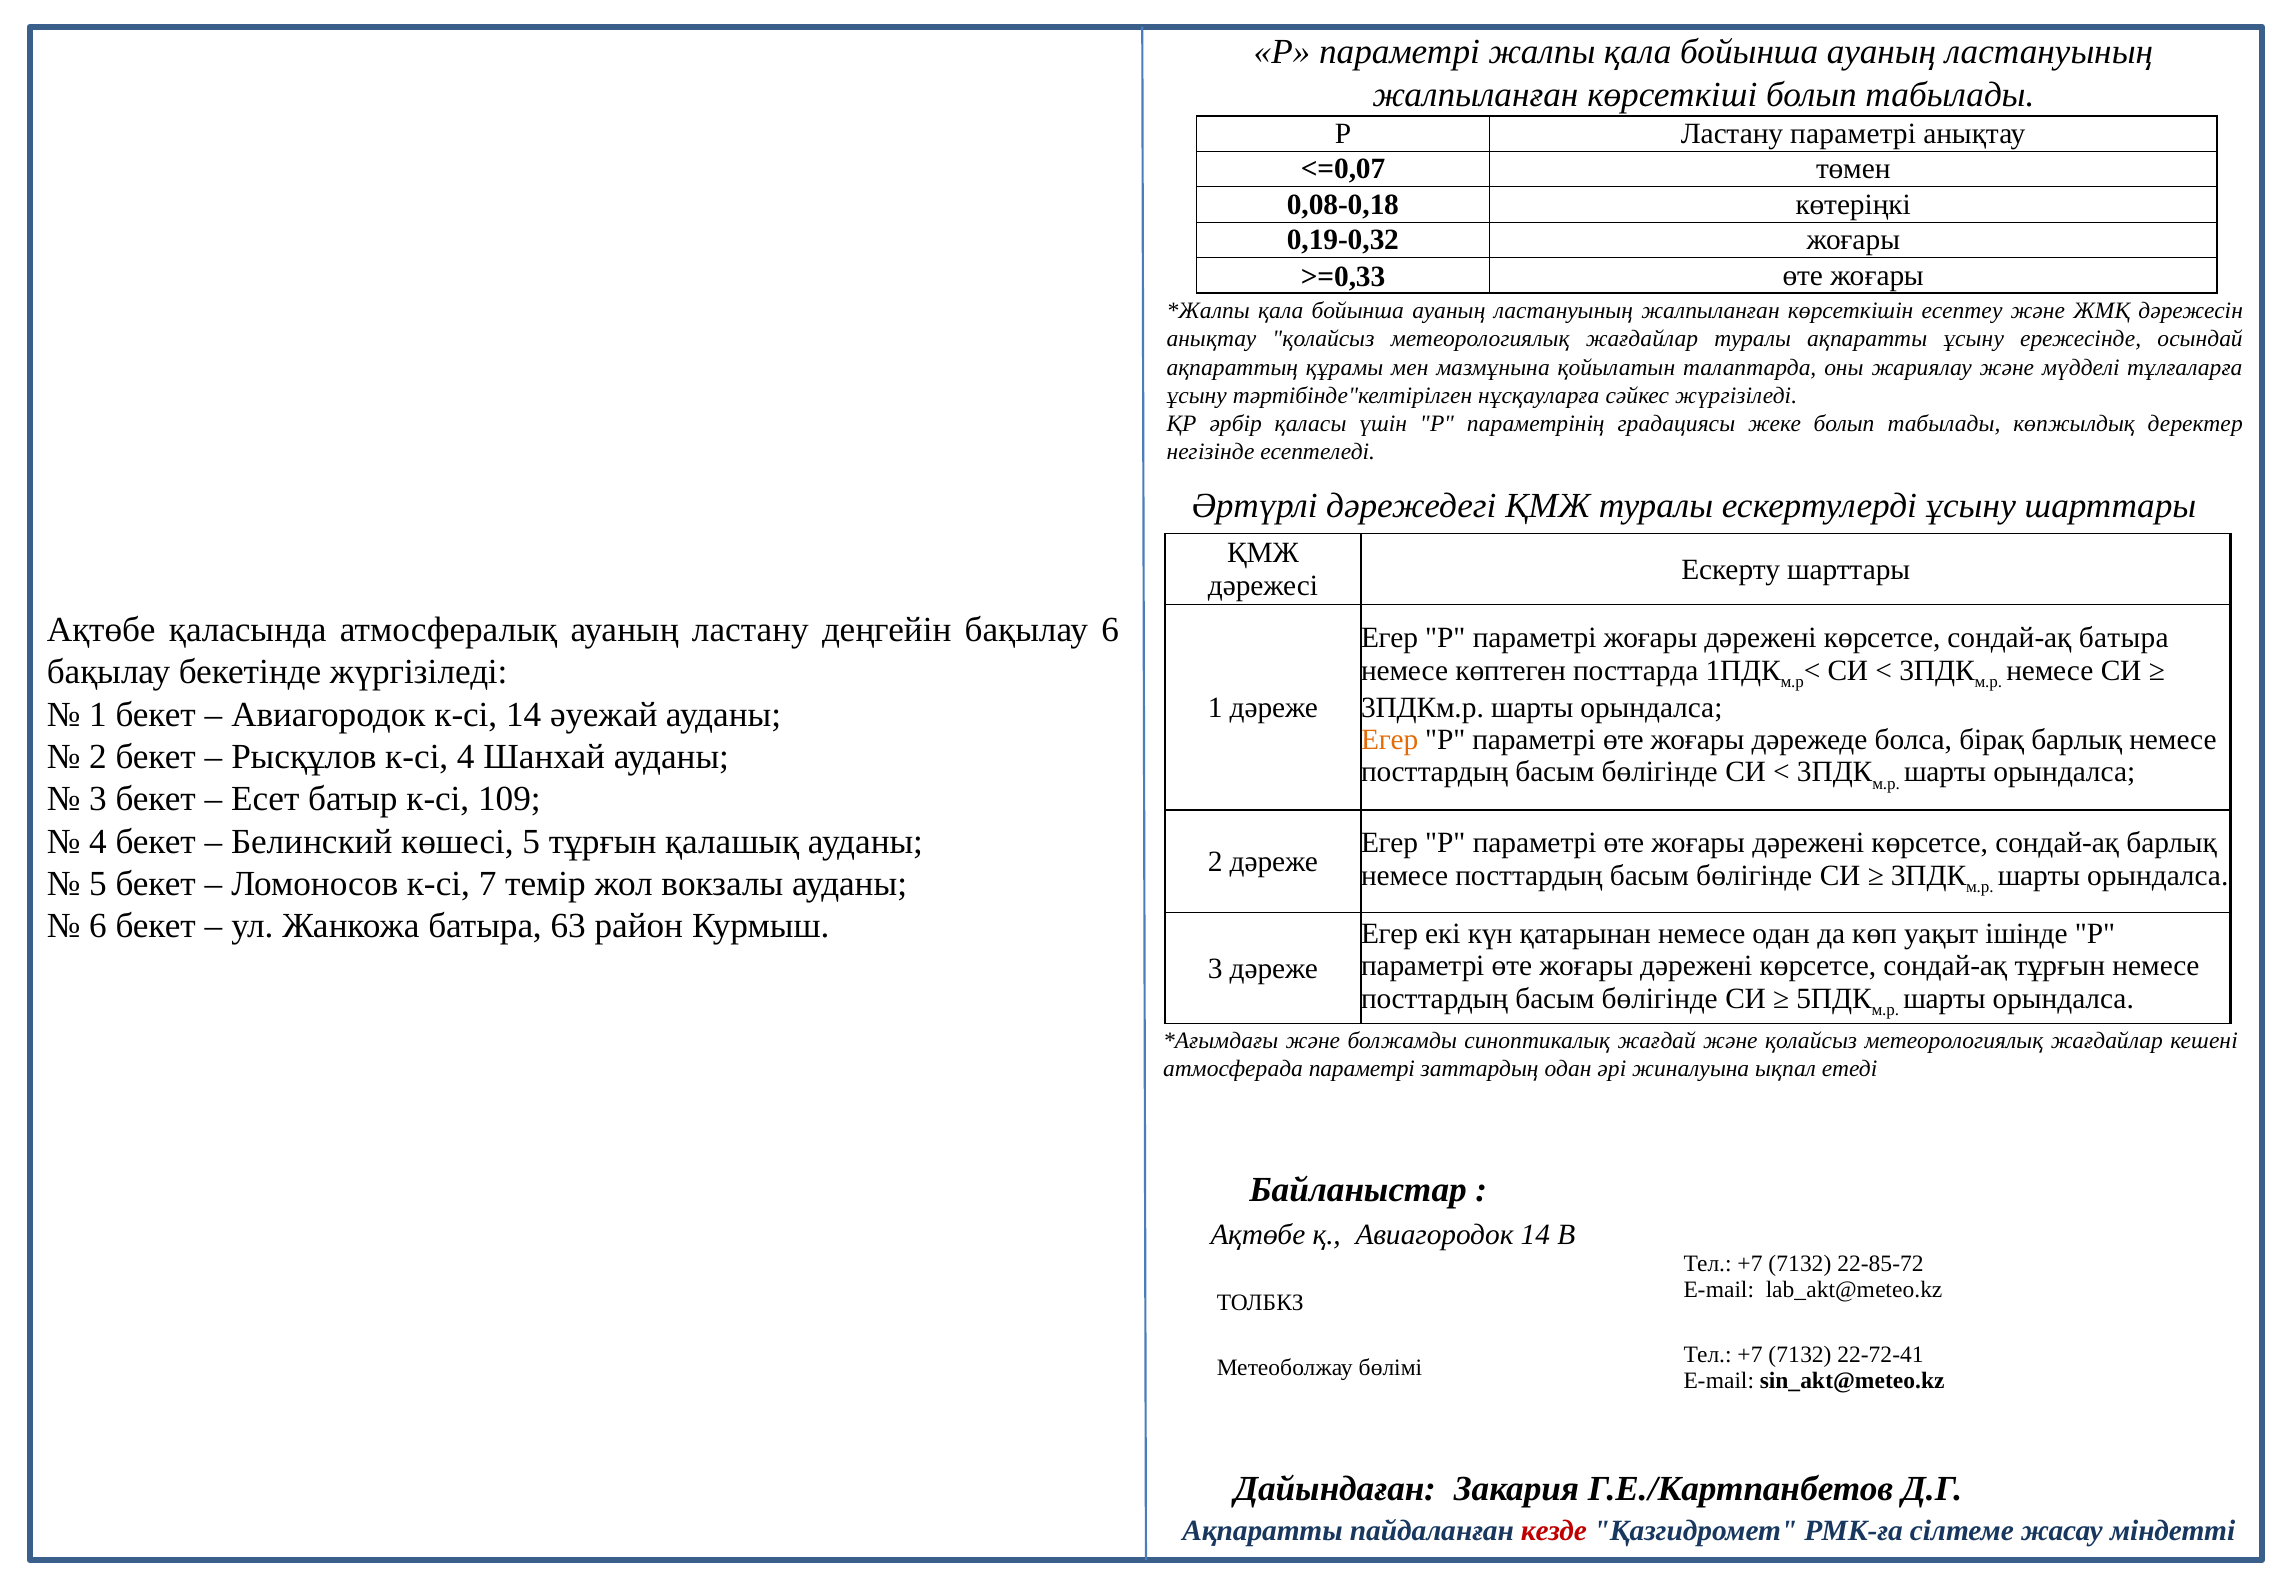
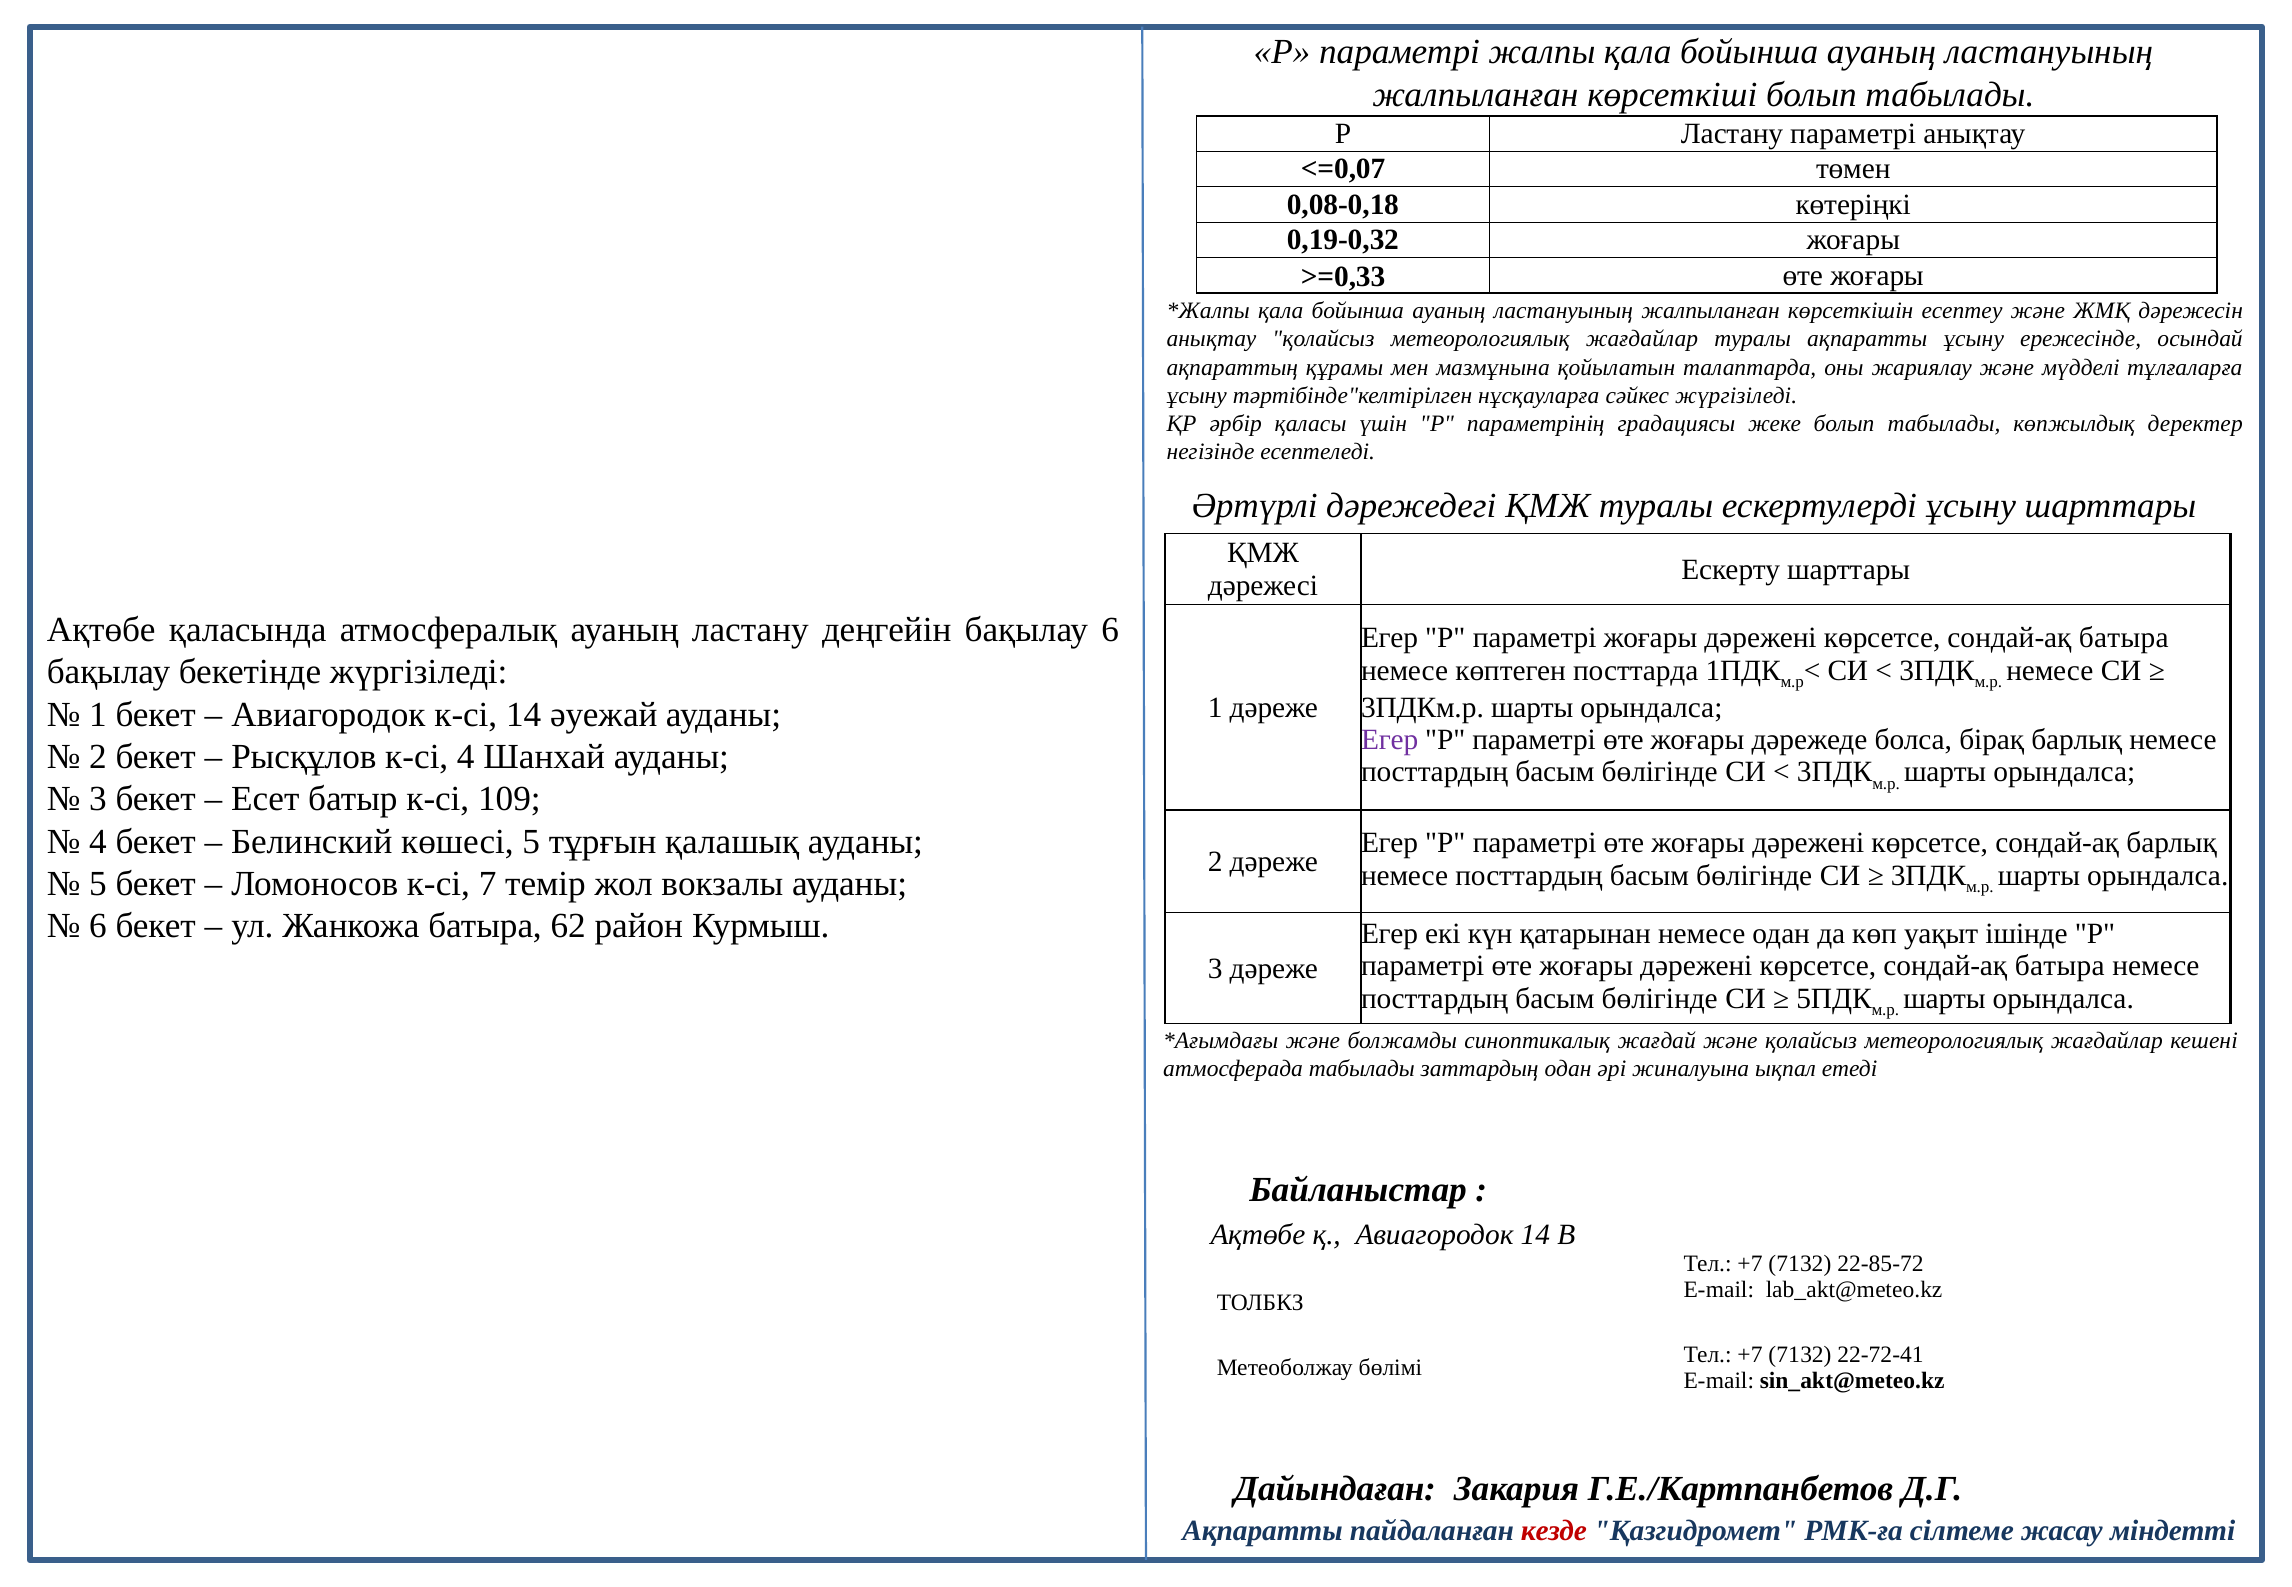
Егер at (1390, 740) colour: orange -> purple
63: 63 -> 62
тұрғын at (2060, 966): тұрғын -> батыра
атмосферада параметрі: параметрі -> табылады
